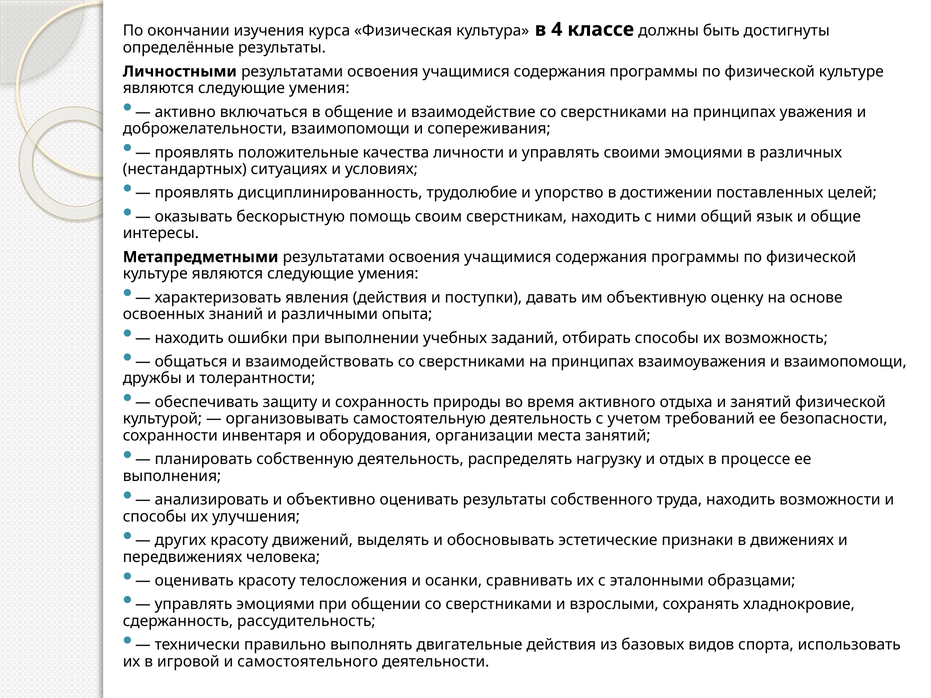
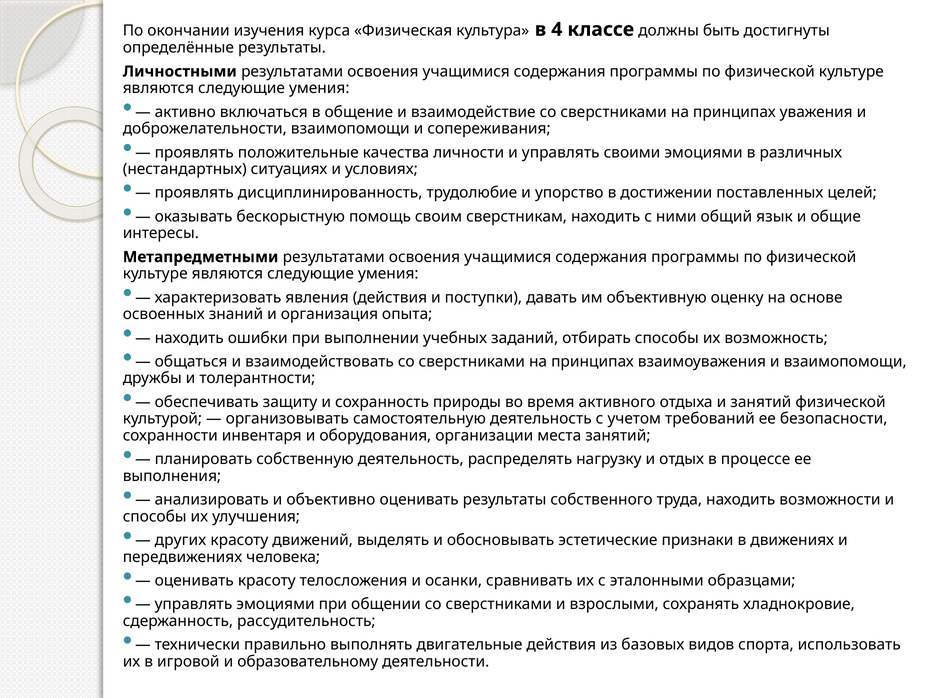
различными: различными -> организация
самостоятельного: самостоятельного -> образовательному
